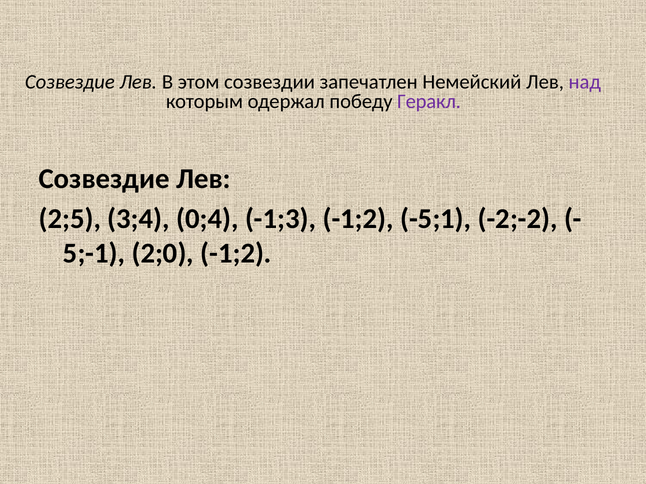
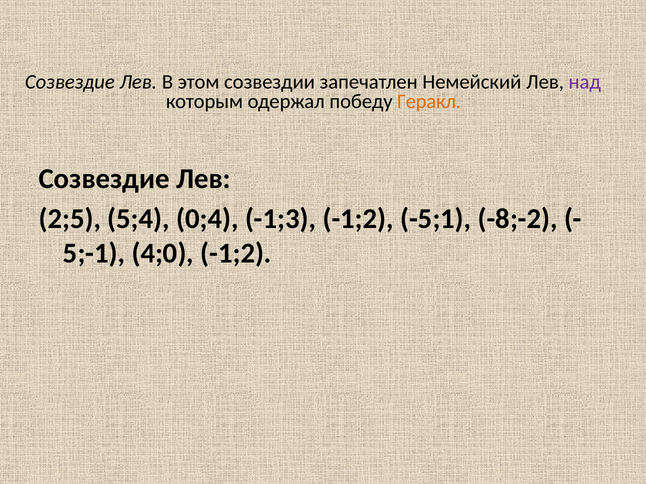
Геракл colour: purple -> orange
3;4: 3;4 -> 5;4
-2;-2: -2;-2 -> -8;-2
2;0: 2;0 -> 4;0
